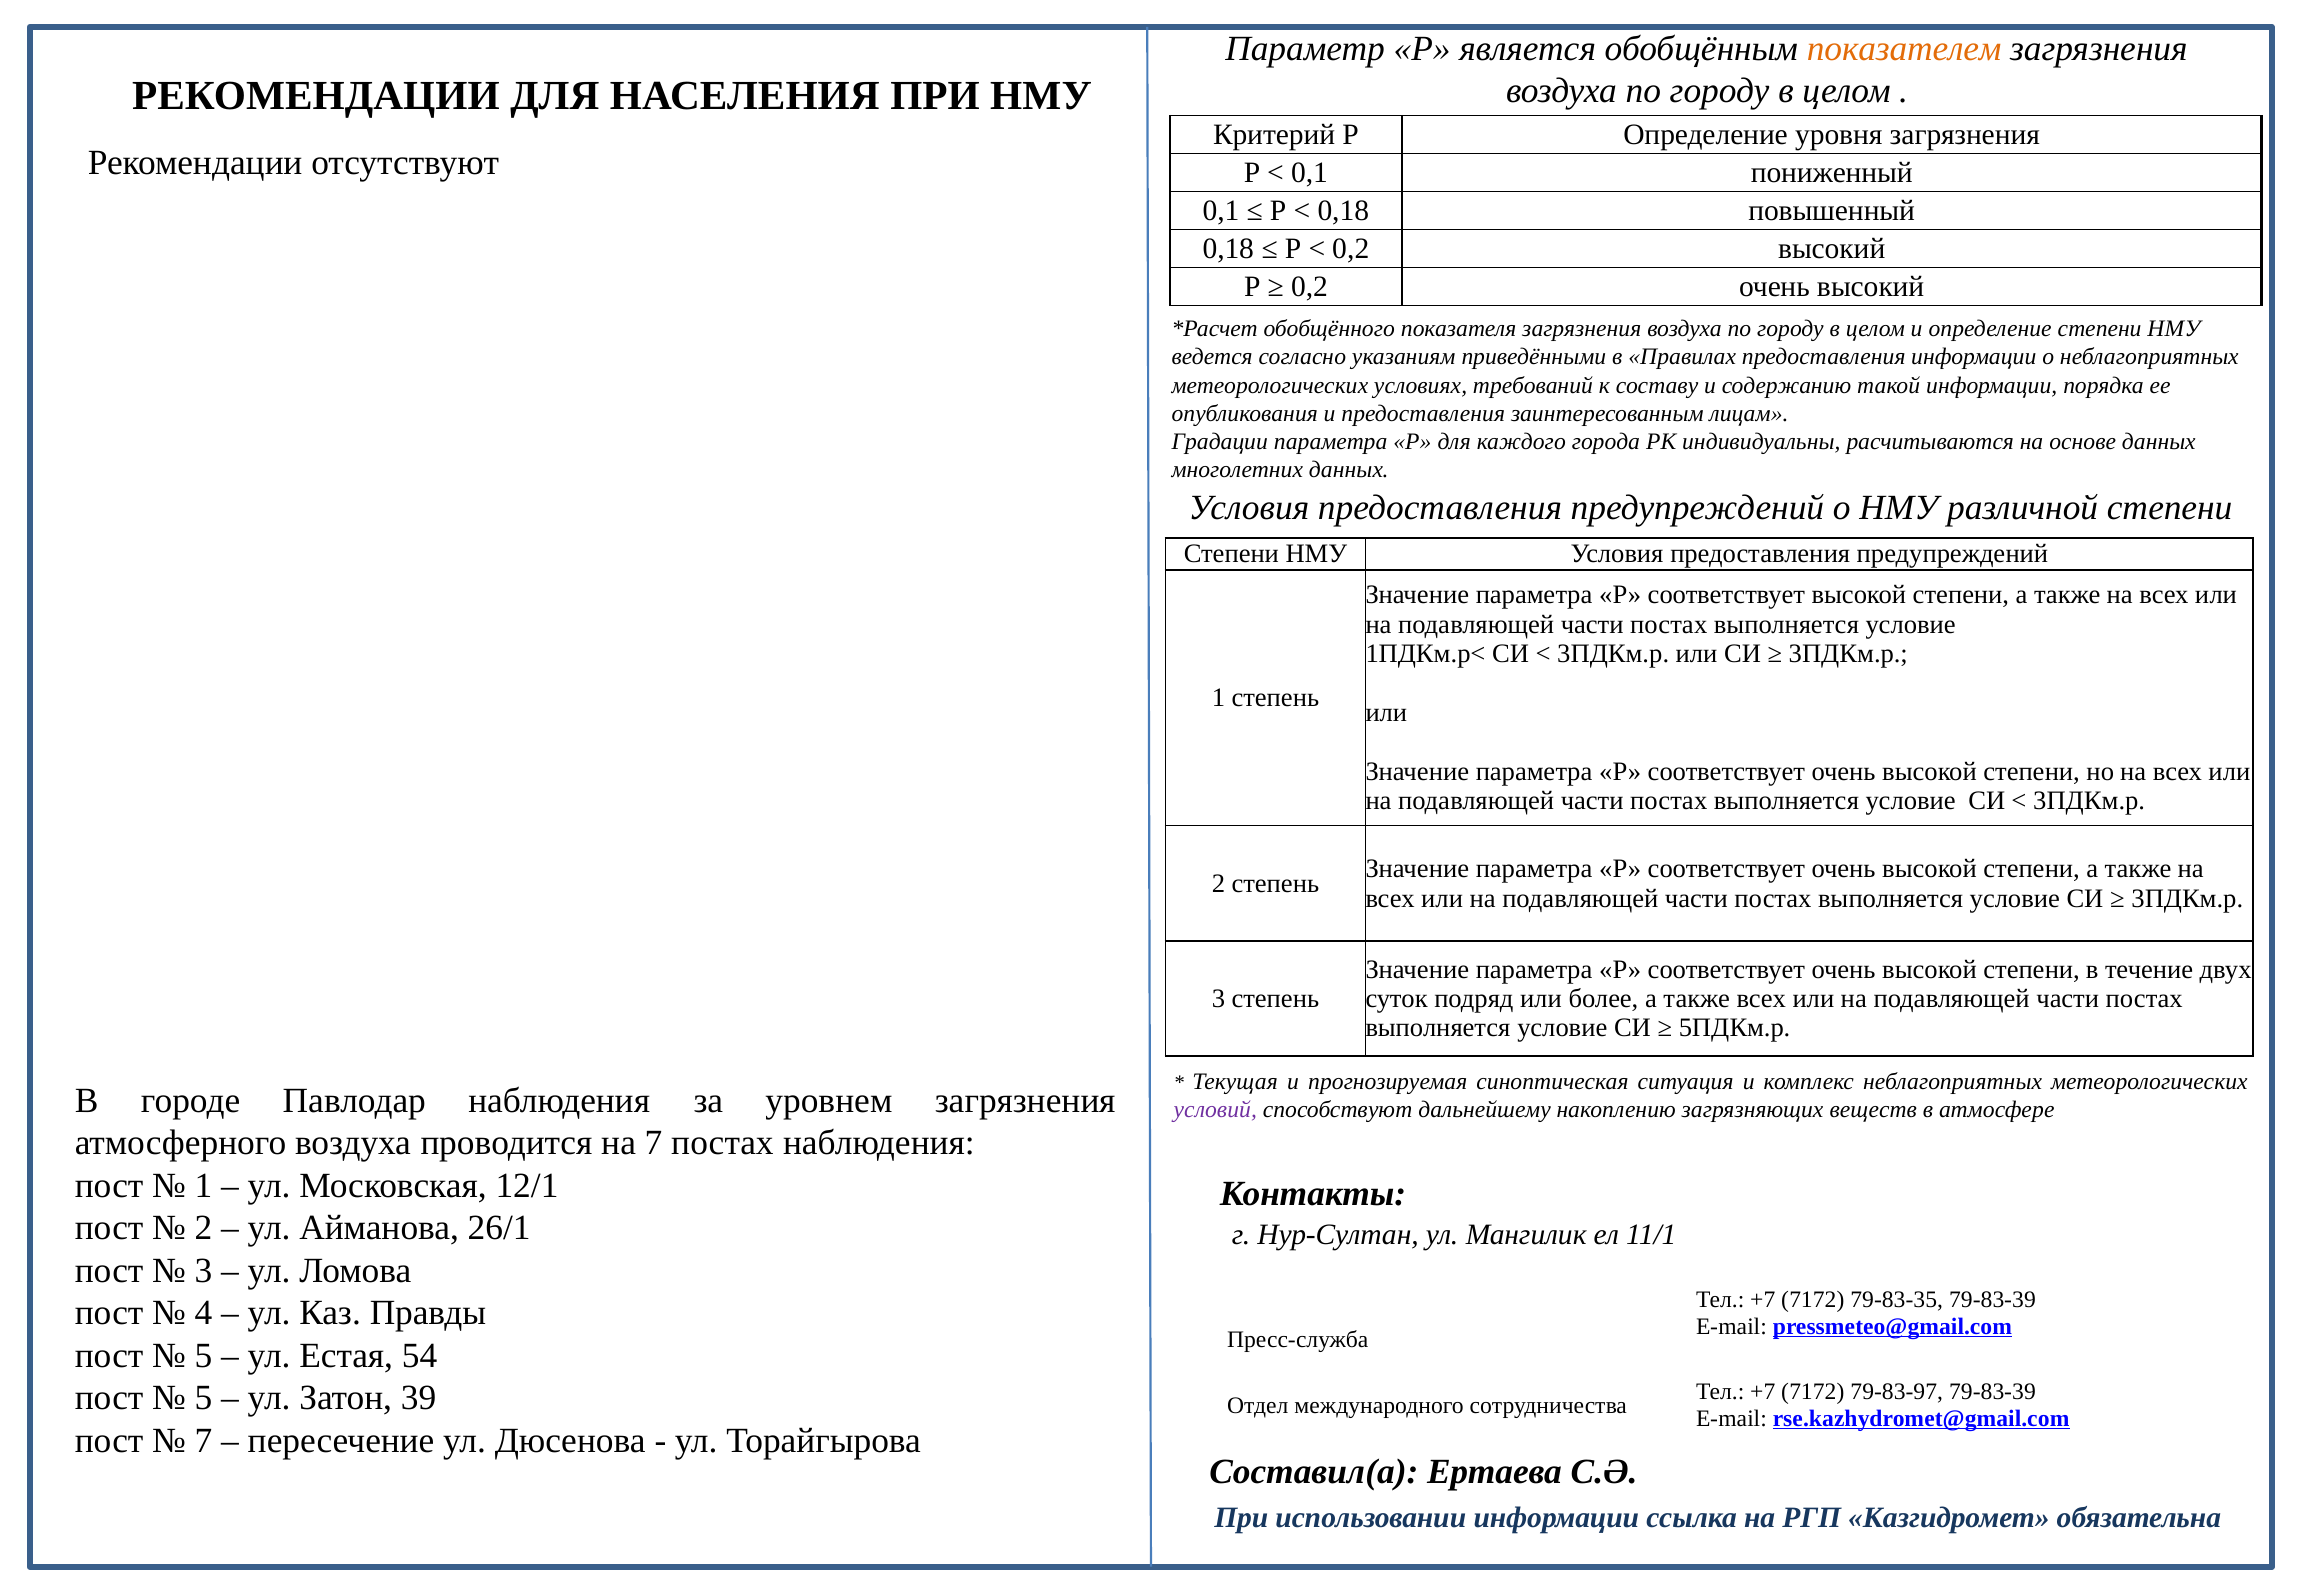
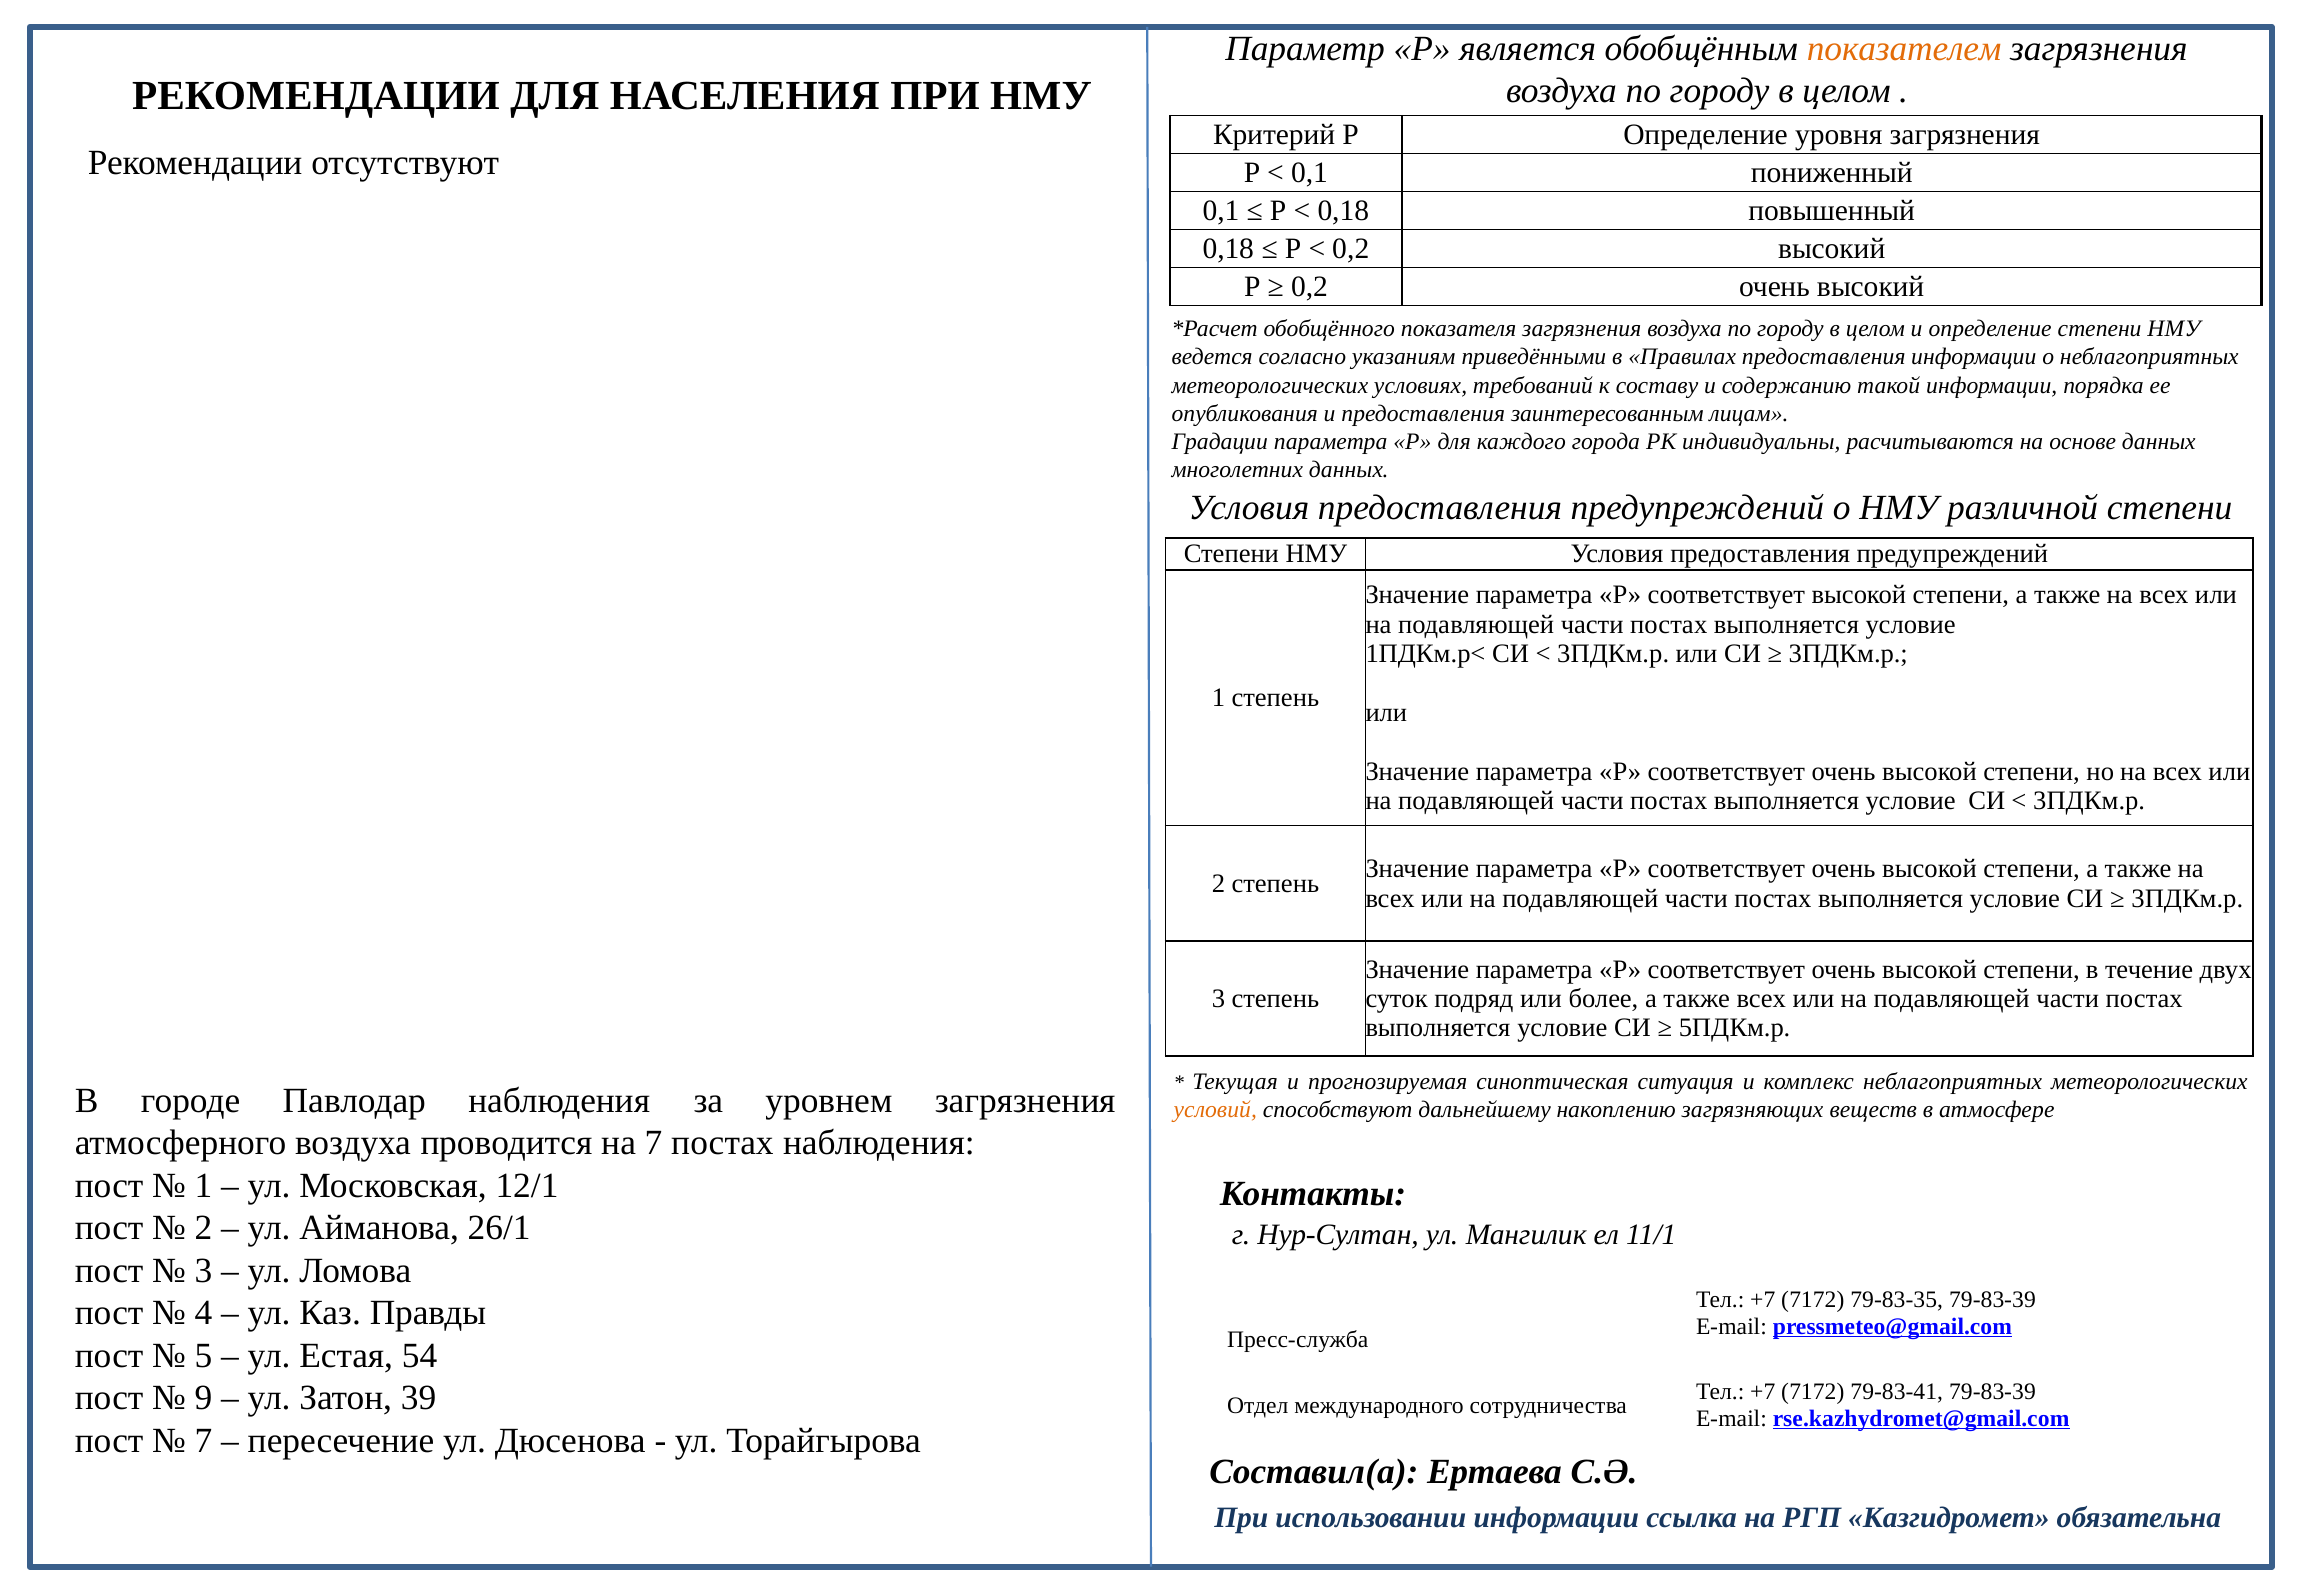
условий colour: purple -> orange
79-83-97: 79-83-97 -> 79-83-41
5 at (204, 1398): 5 -> 9
